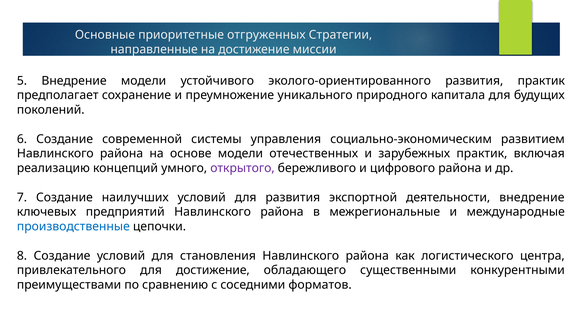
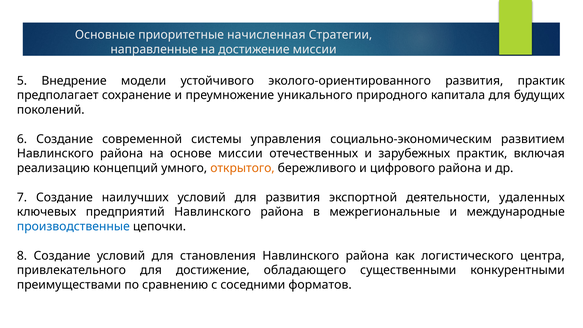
отгруженных: отгруженных -> начисленная
основе модели: модели -> миссии
открытого colour: purple -> orange
деятельности внедрение: внедрение -> удаленных
